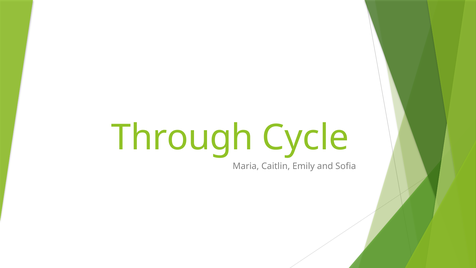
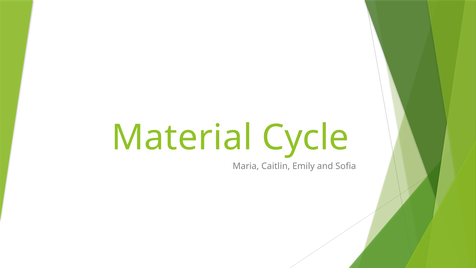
Through: Through -> Material
